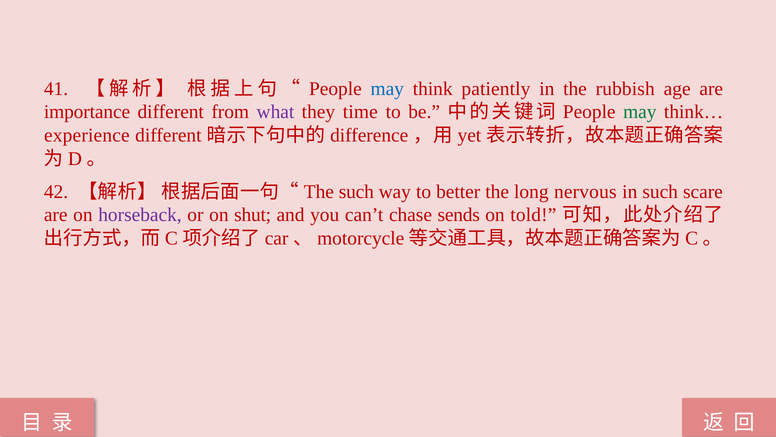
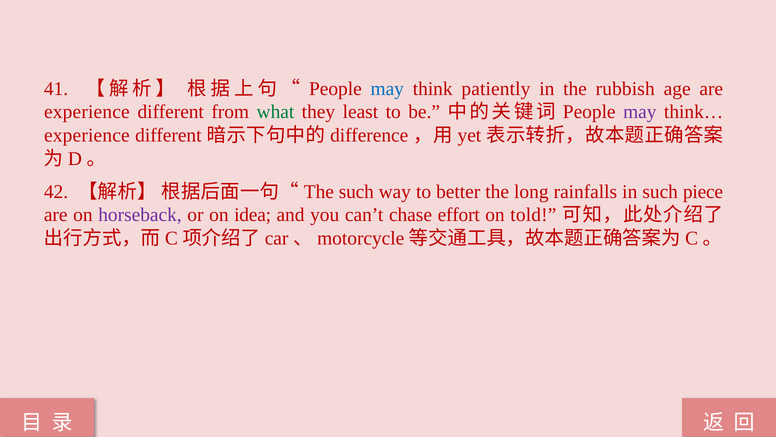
importance at (87, 112): importance -> experience
what colour: purple -> green
time: time -> least
may at (640, 112) colour: green -> purple
nervous: nervous -> rainfalls
scare: scare -> piece
shut: shut -> idea
sends: sends -> effort
